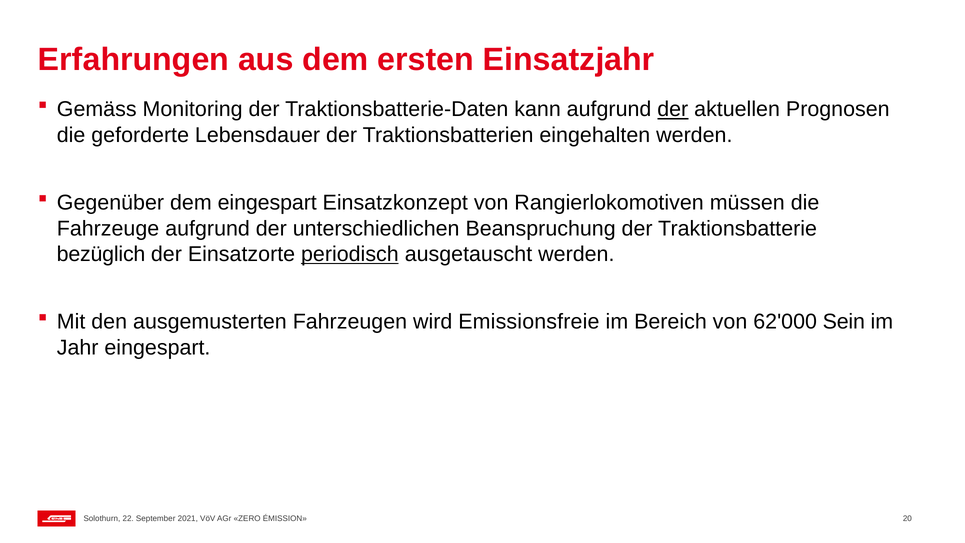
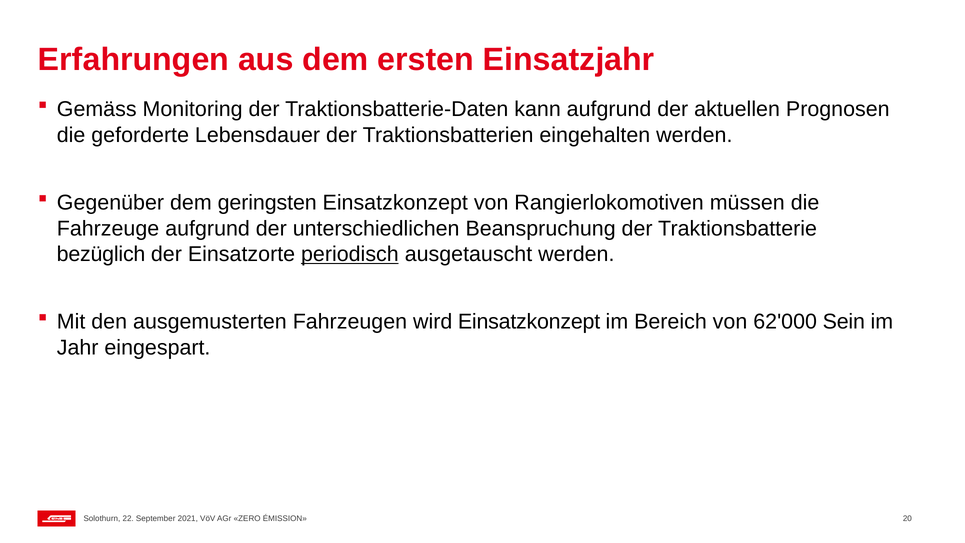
der at (673, 109) underline: present -> none
dem eingespart: eingespart -> geringsten
wird Emissionsfreie: Emissionsfreie -> Einsatzkonzept
